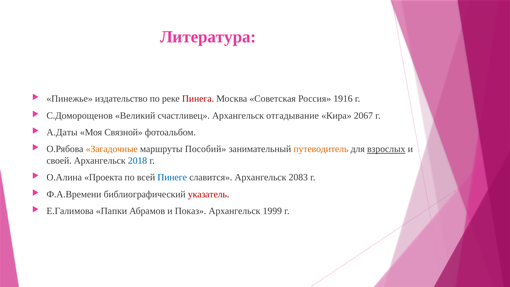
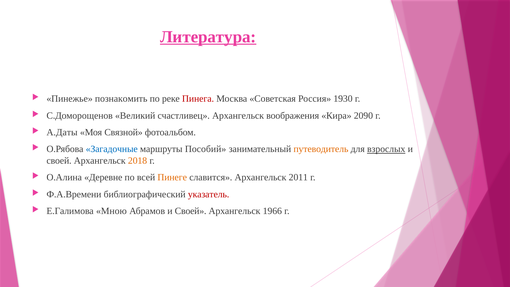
Литература underline: none -> present
издательство: издательство -> познакомить
1916: 1916 -> 1930
отгадывание: отгадывание -> воображения
2067: 2067 -> 2090
Загадочные colour: orange -> blue
2018 colour: blue -> orange
Проекта: Проекта -> Деревне
Пинеге colour: blue -> orange
2083: 2083 -> 2011
Папки: Папки -> Мною
Абрамов и Показ: Показ -> Своей
1999: 1999 -> 1966
